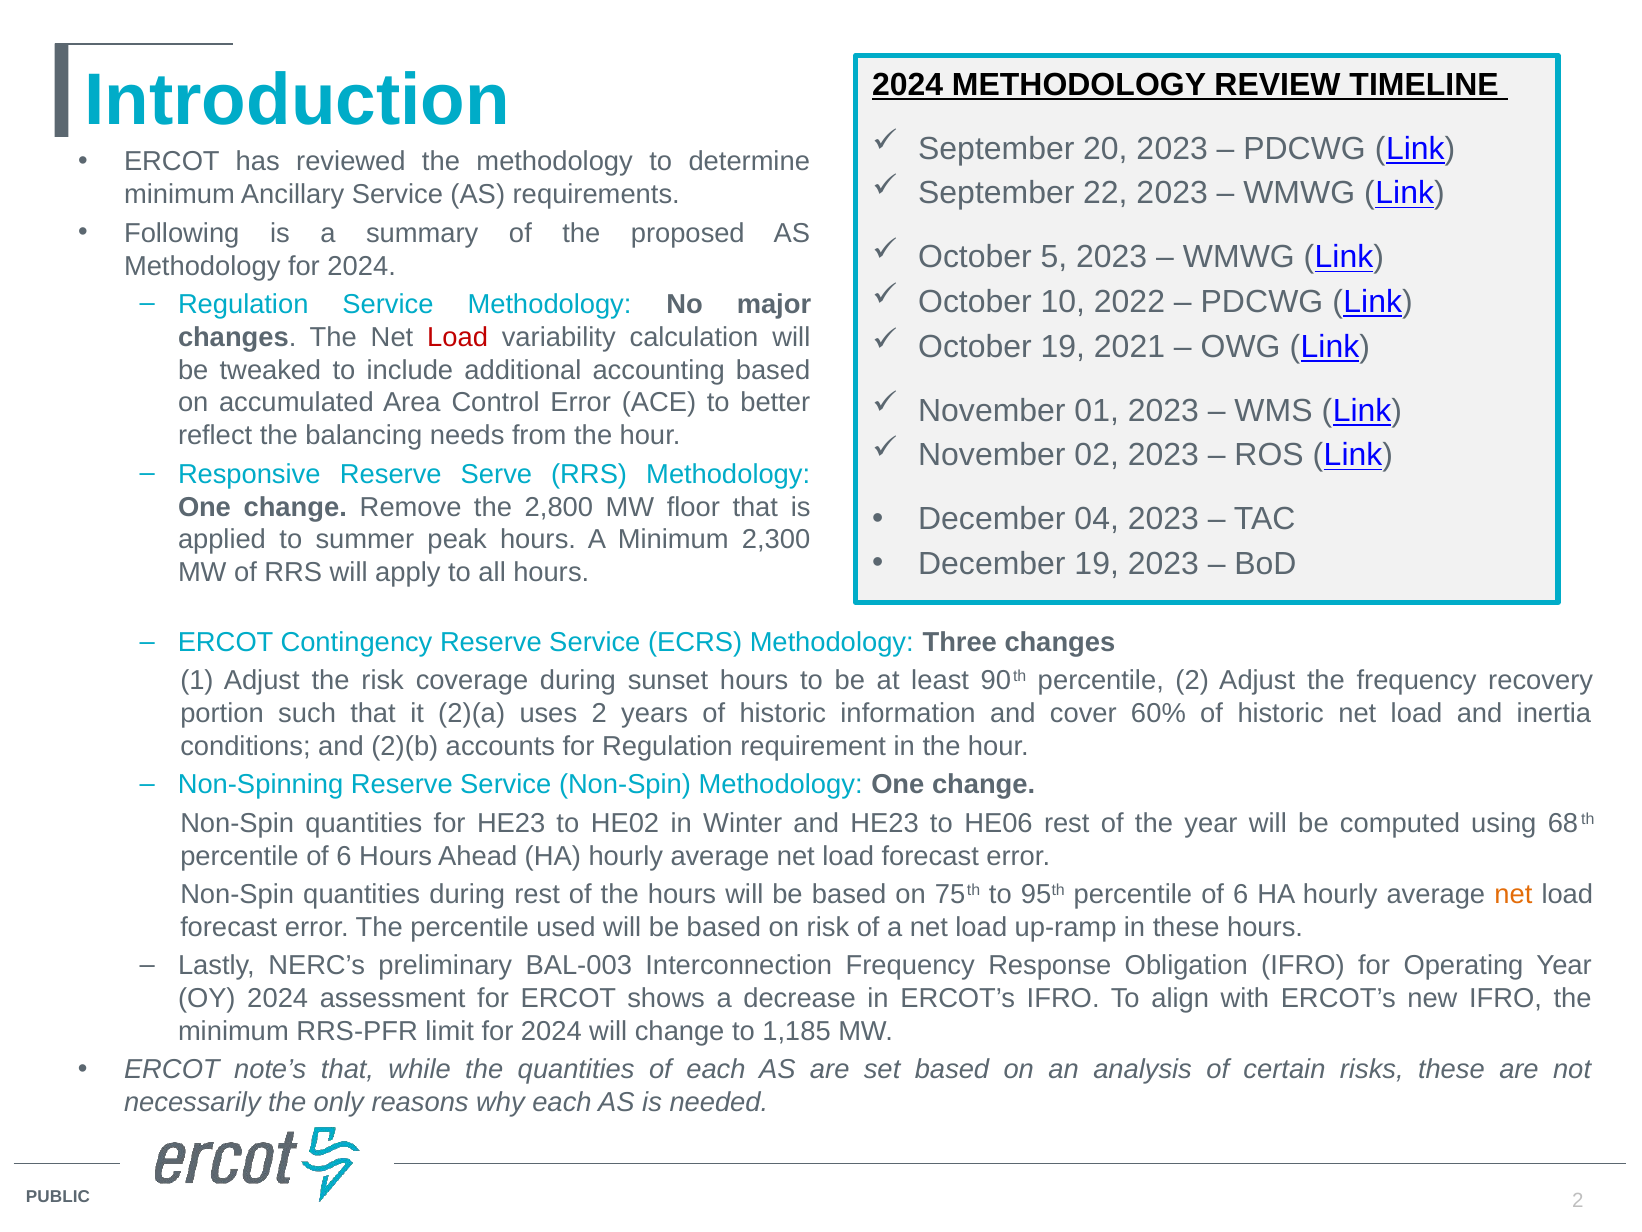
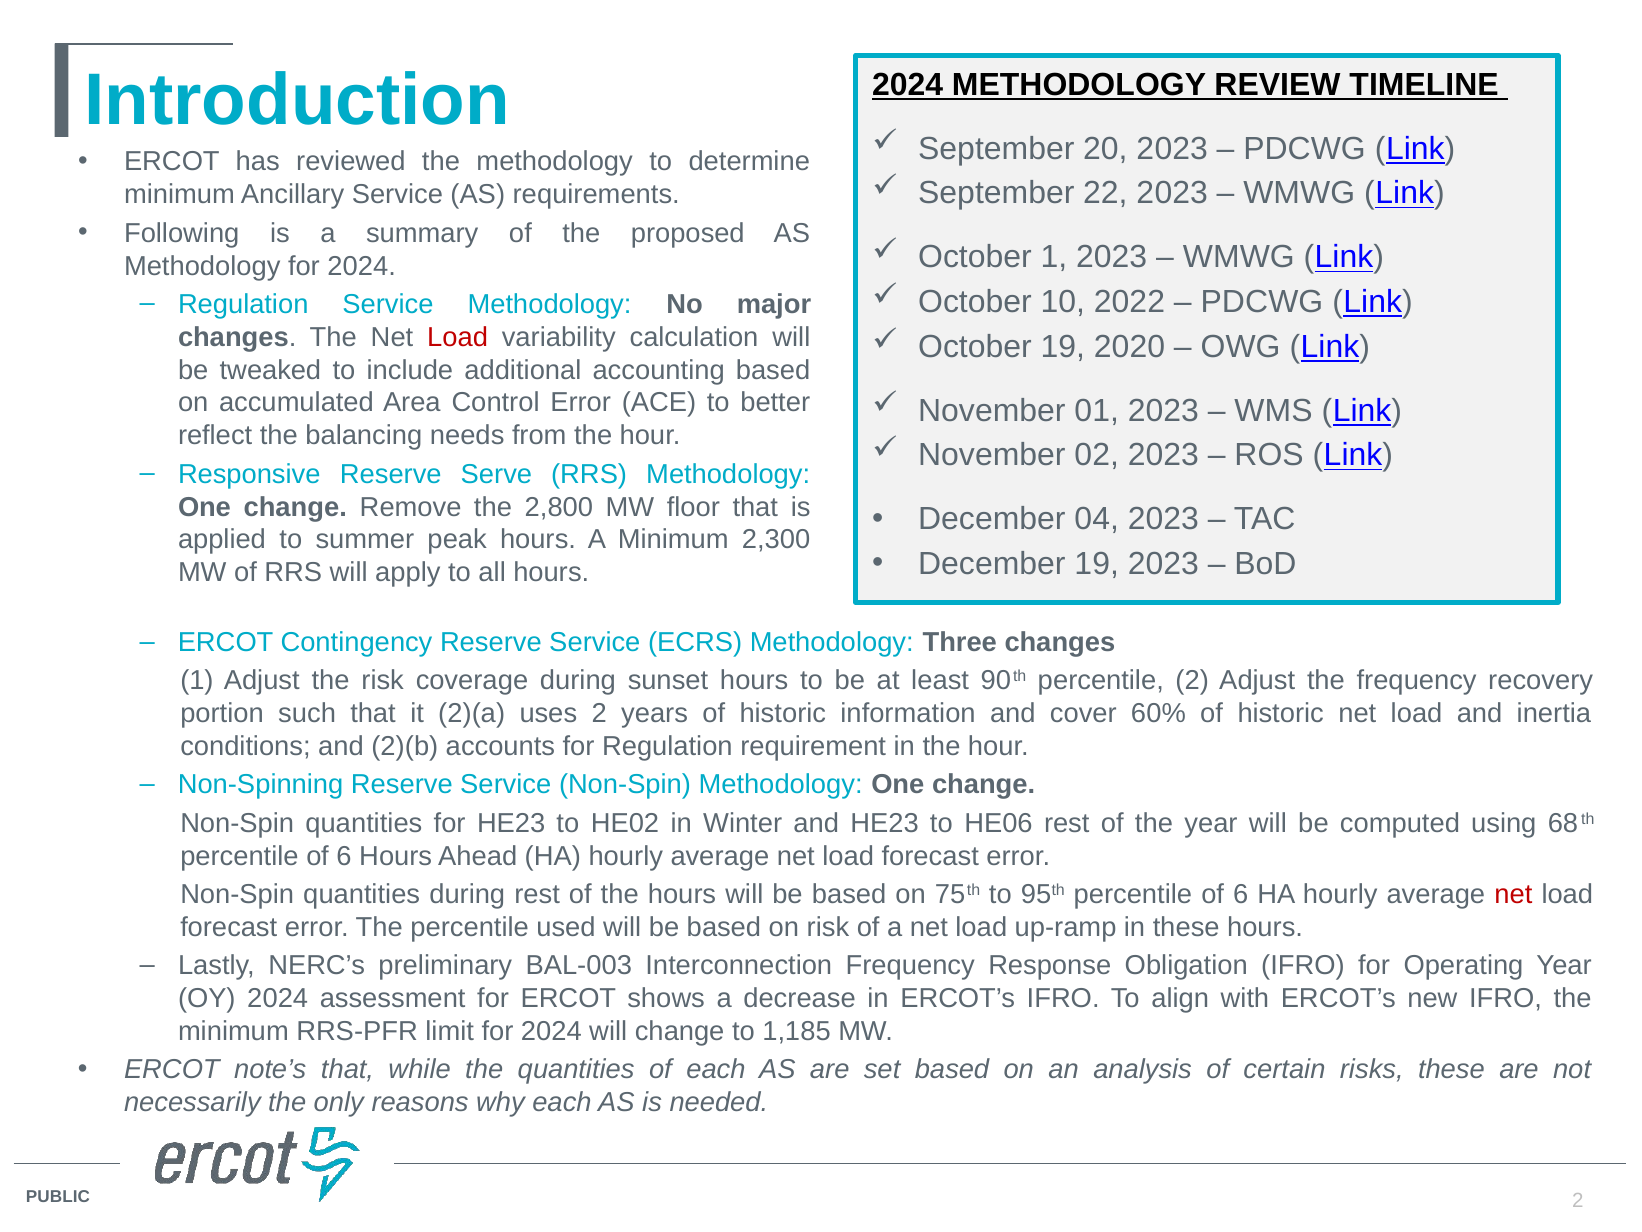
October 5: 5 -> 1
2021: 2021 -> 2020
net at (1513, 894) colour: orange -> red
